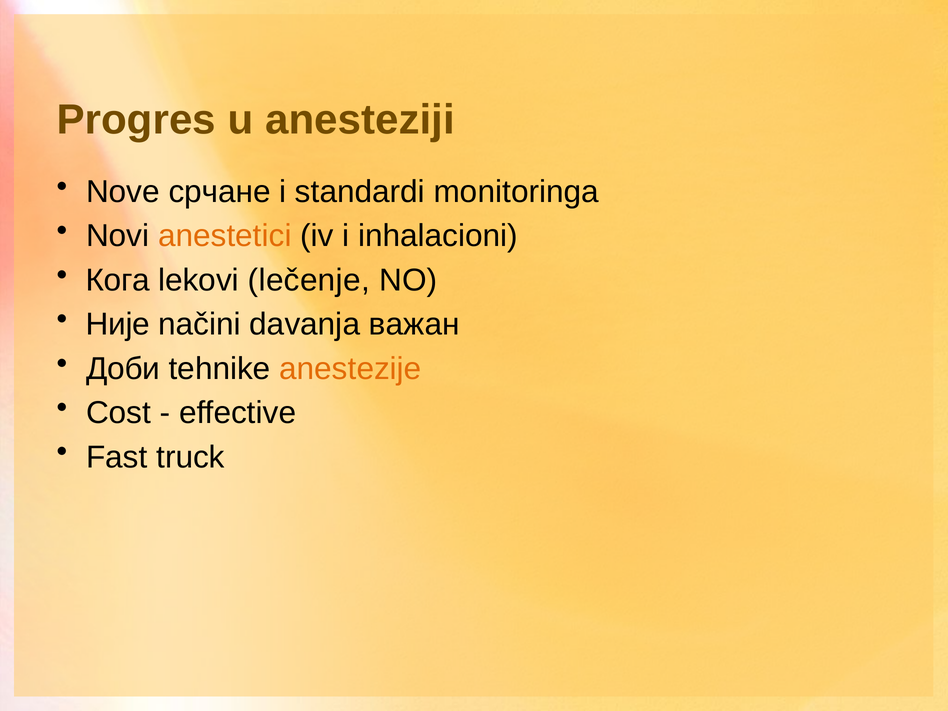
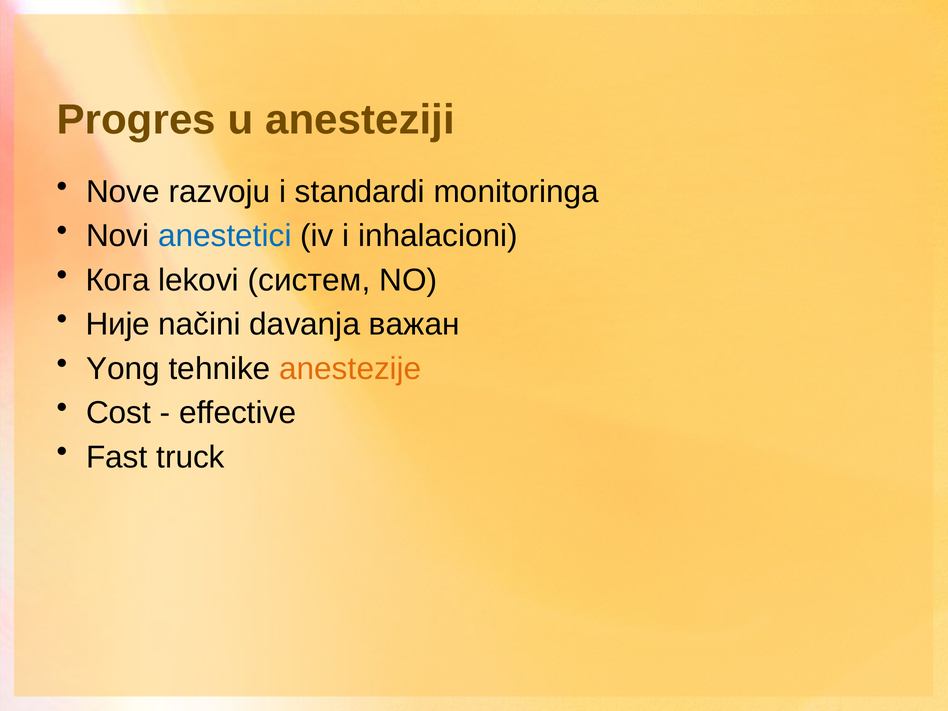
срчане: срчане -> razvoju
anestetici colour: orange -> blue
lečenje: lečenje -> систем
Доби: Доби -> Yong
